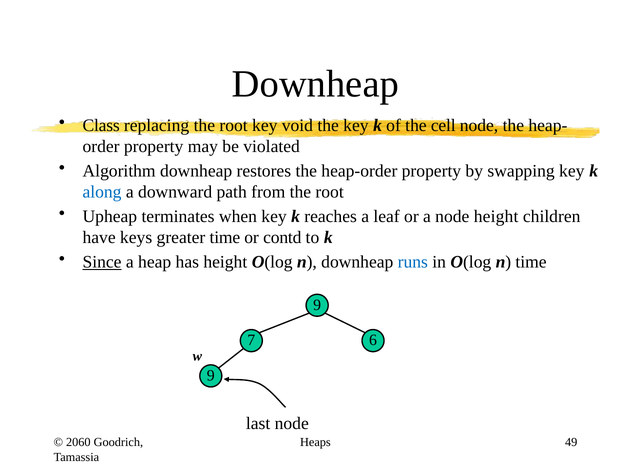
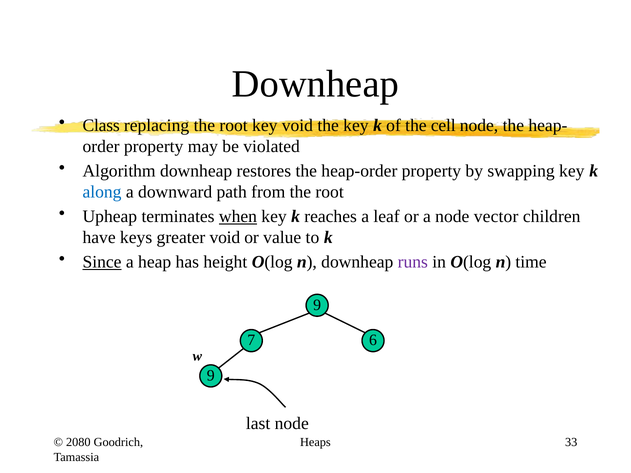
when underline: none -> present
node height: height -> vector
greater time: time -> void
contd: contd -> value
runs colour: blue -> purple
2060: 2060 -> 2080
49: 49 -> 33
